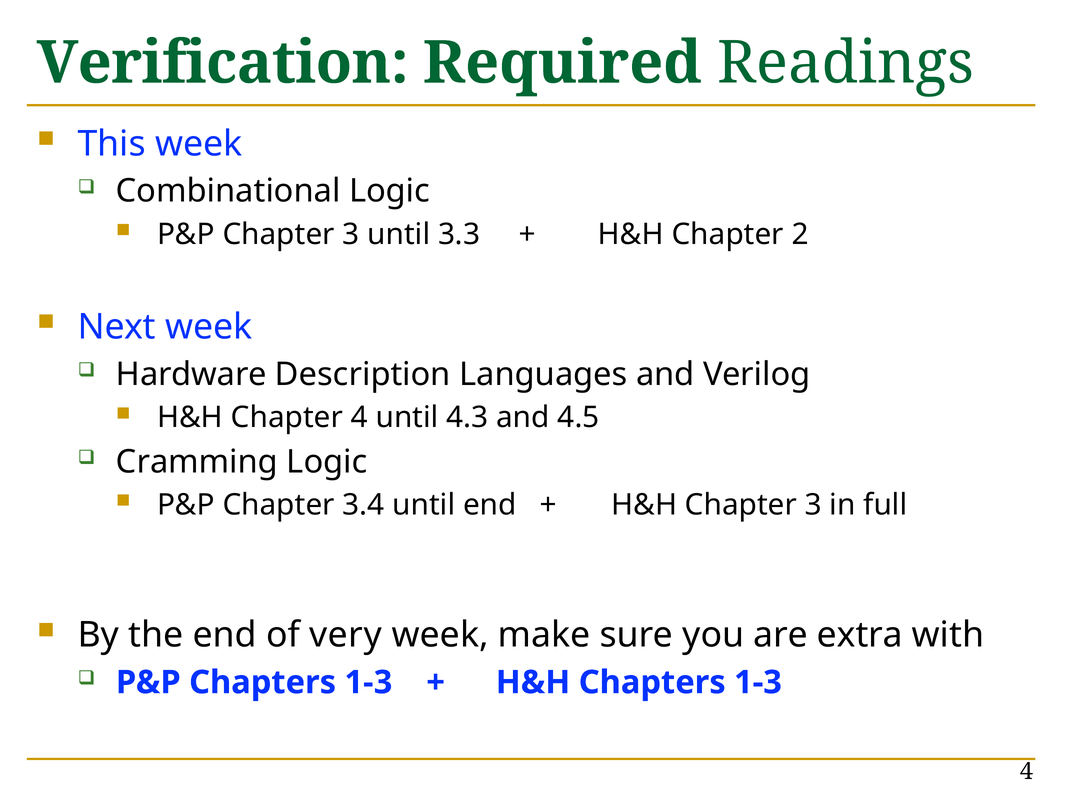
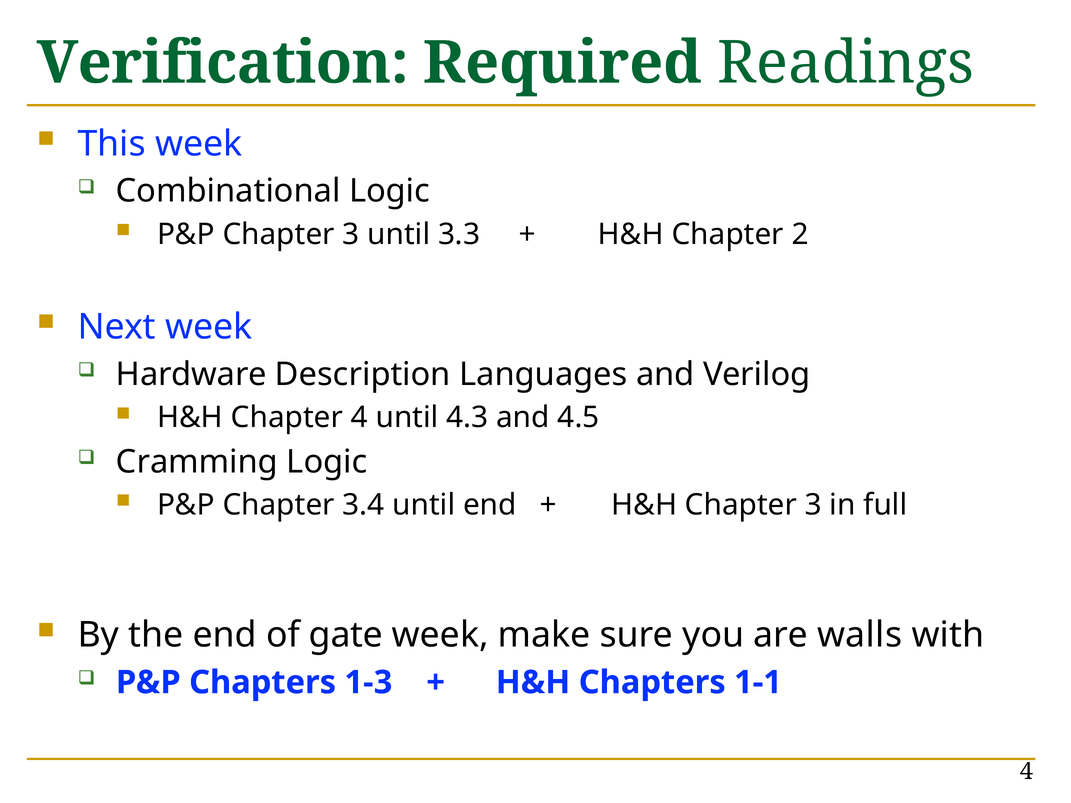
very: very -> gate
extra: extra -> walls
H&H Chapters 1-3: 1-3 -> 1-1
